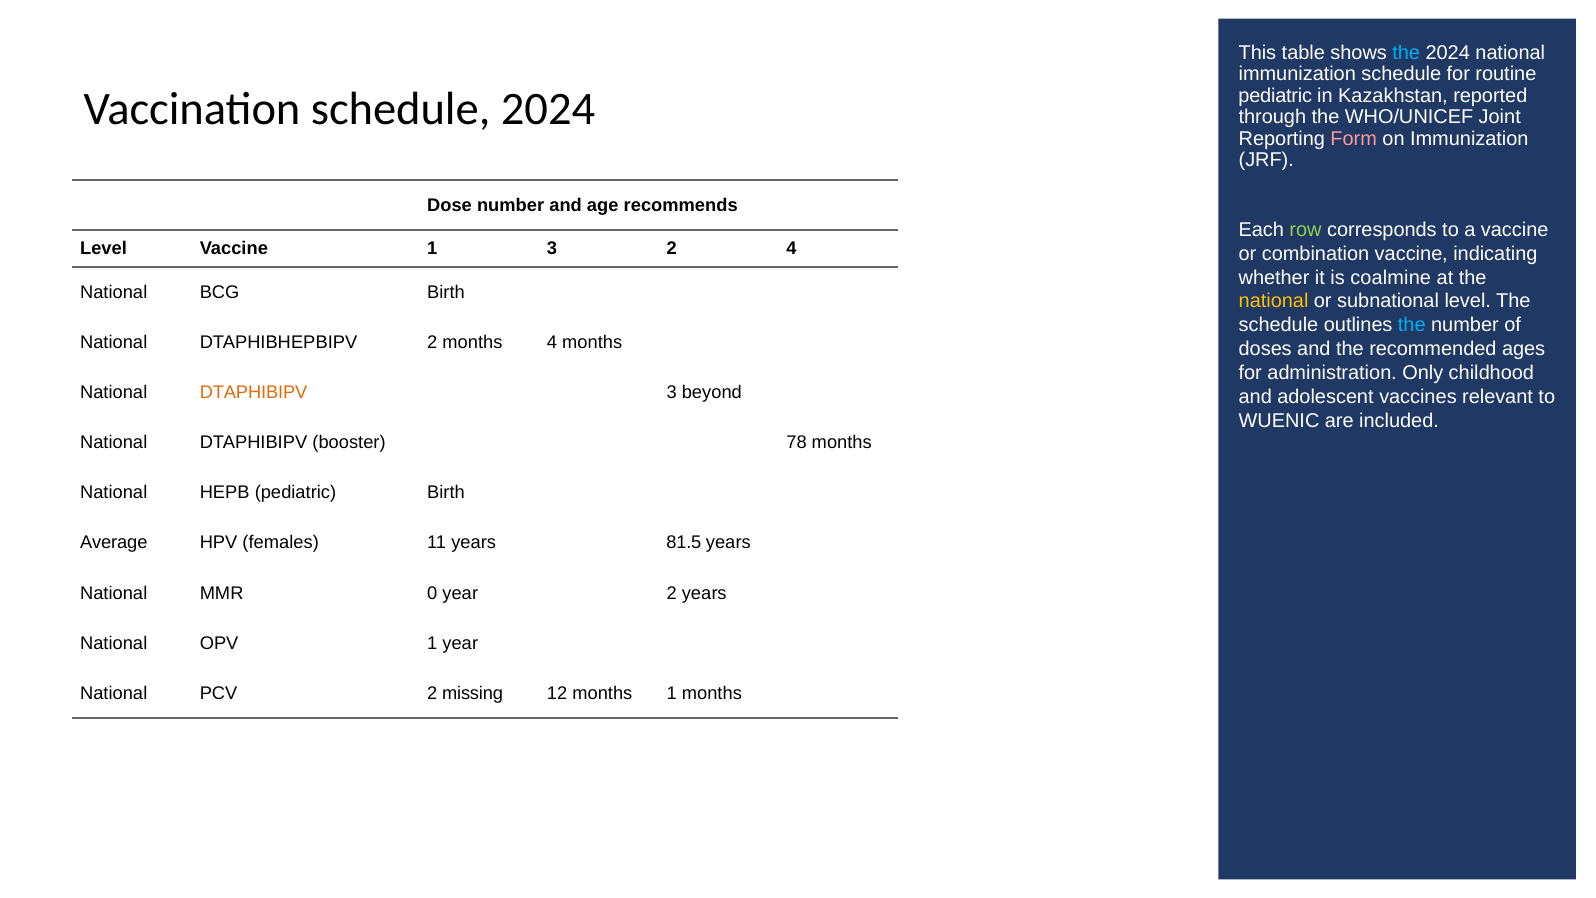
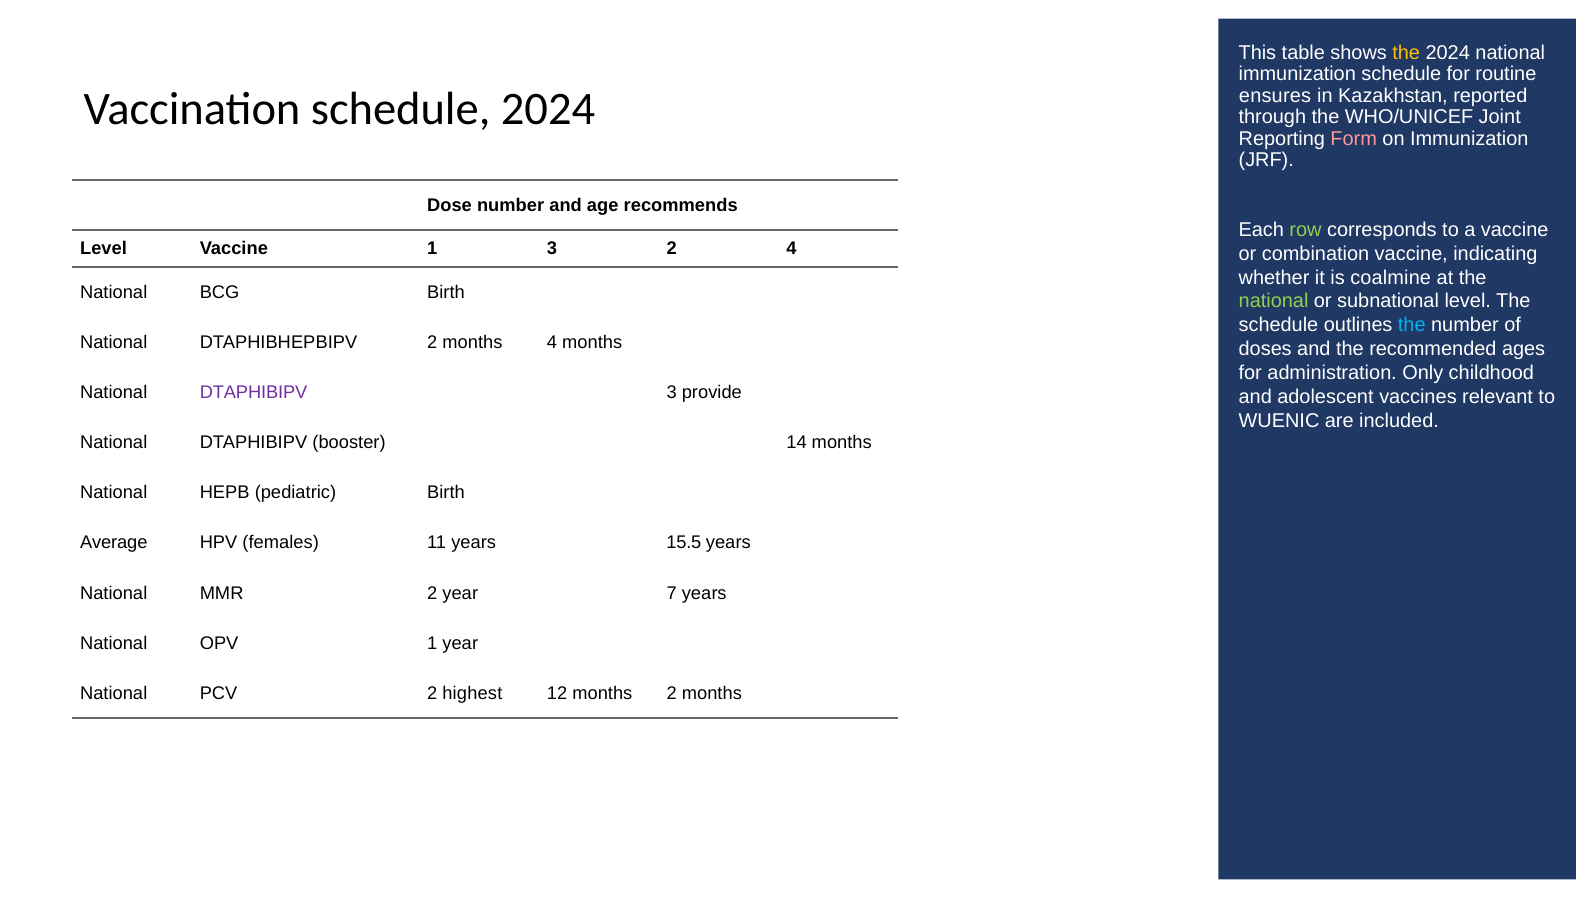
the at (1406, 52) colour: light blue -> yellow
pediatric at (1275, 96): pediatric -> ensures
national at (1274, 301) colour: yellow -> light green
DTAPHIBIPV at (254, 392) colour: orange -> purple
beyond: beyond -> provide
78: 78 -> 14
81.5: 81.5 -> 15.5
MMR 0: 0 -> 2
year 2: 2 -> 7
missing: missing -> highest
months 1: 1 -> 2
